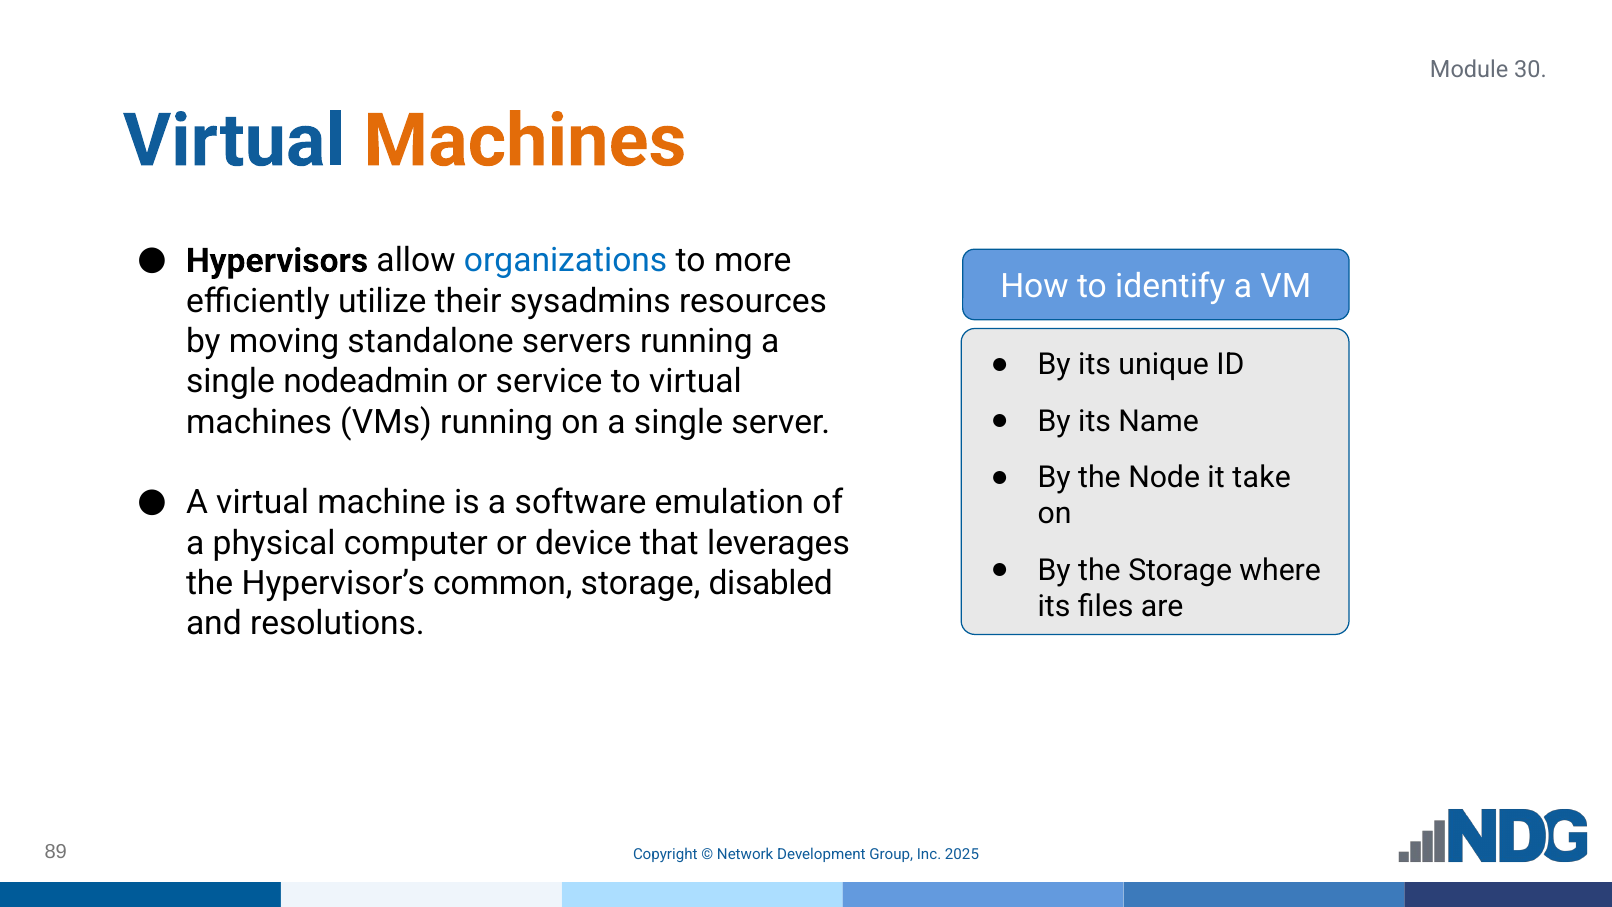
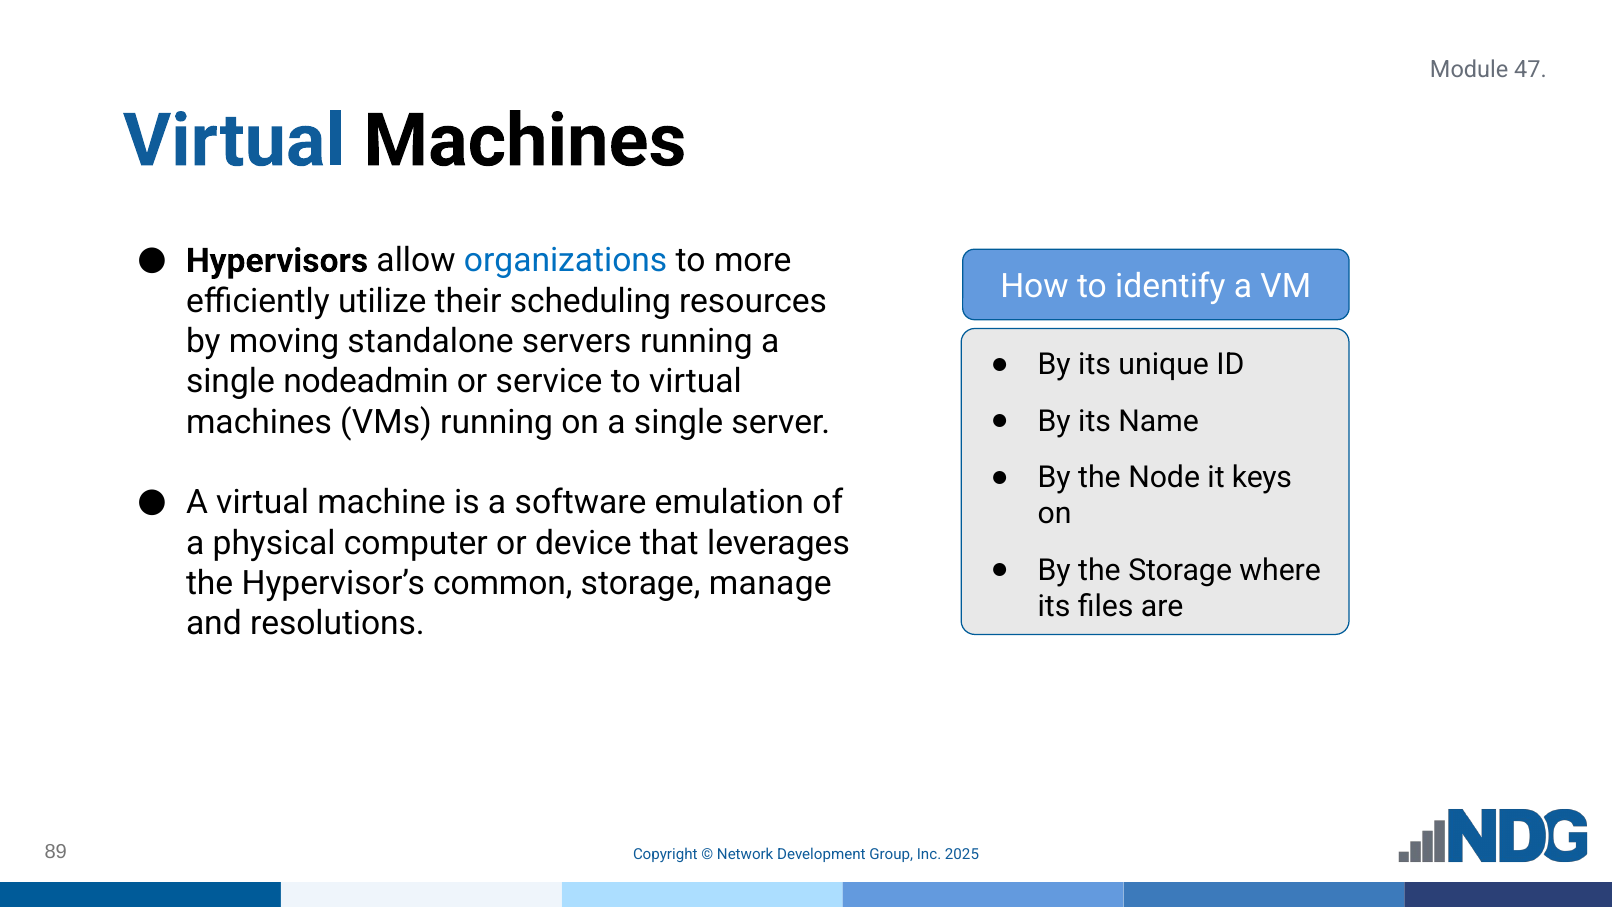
30: 30 -> 47
Machines at (525, 141) colour: orange -> black
sysadmins: sysadmins -> scheduling
take: take -> keys
disabled: disabled -> manage
